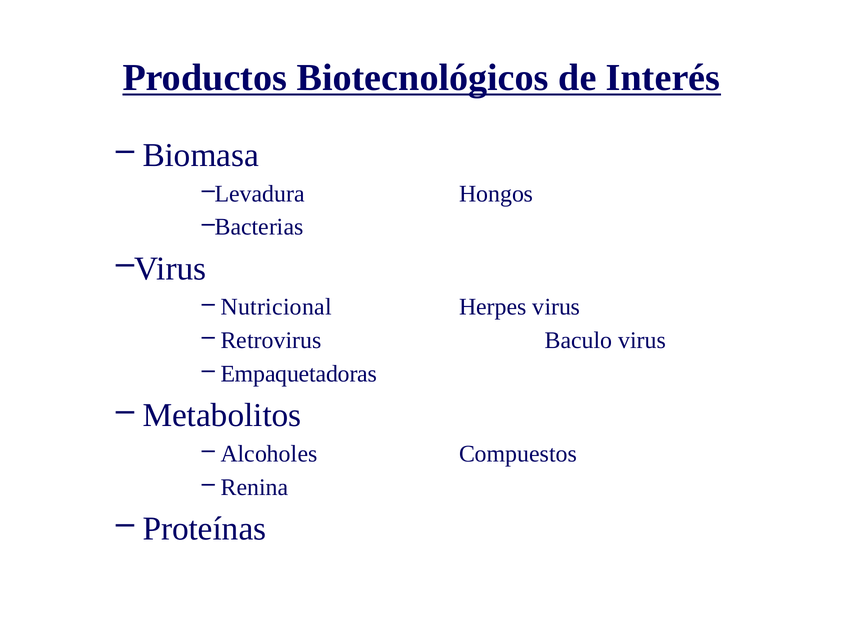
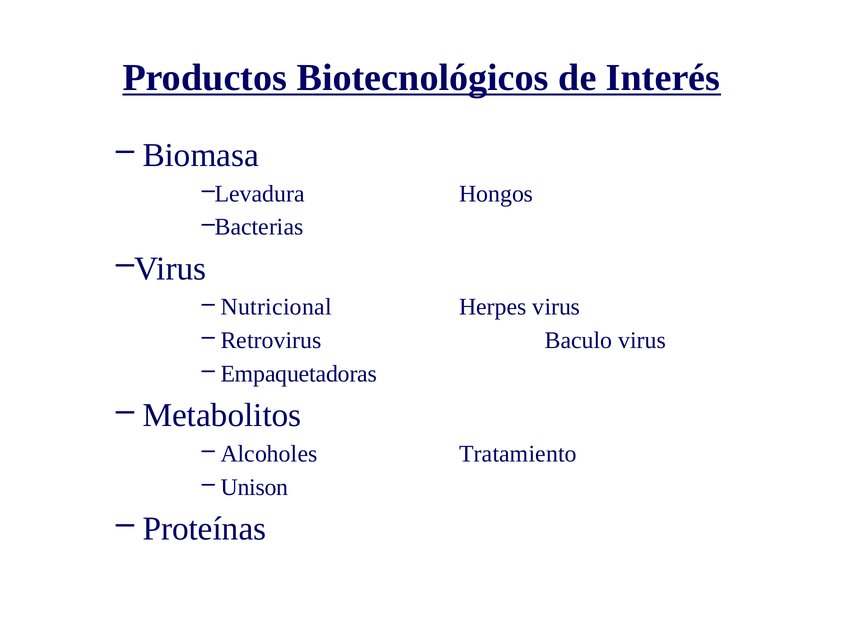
Compuestos: Compuestos -> Tratamiento
Renina: Renina -> Unison
